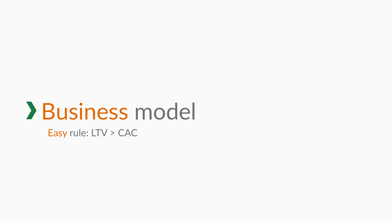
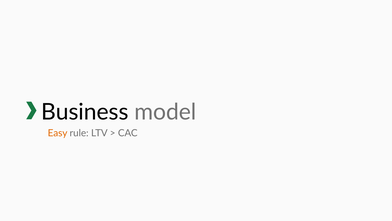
Business colour: orange -> black
